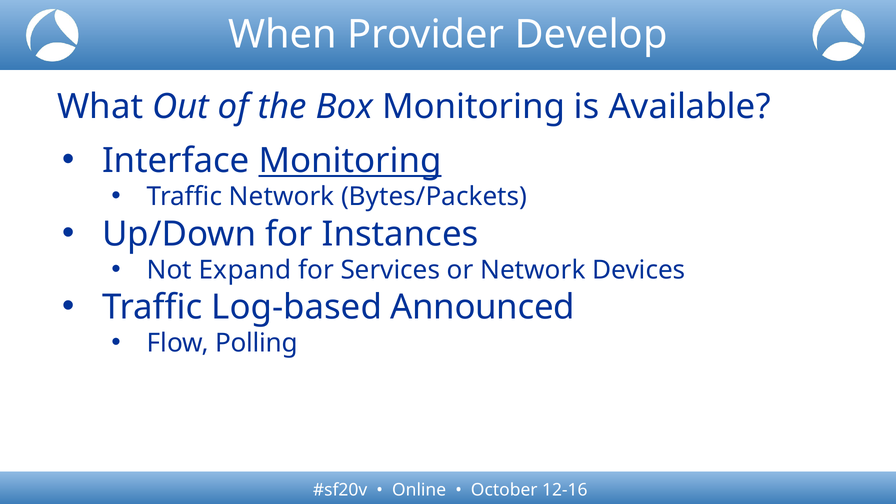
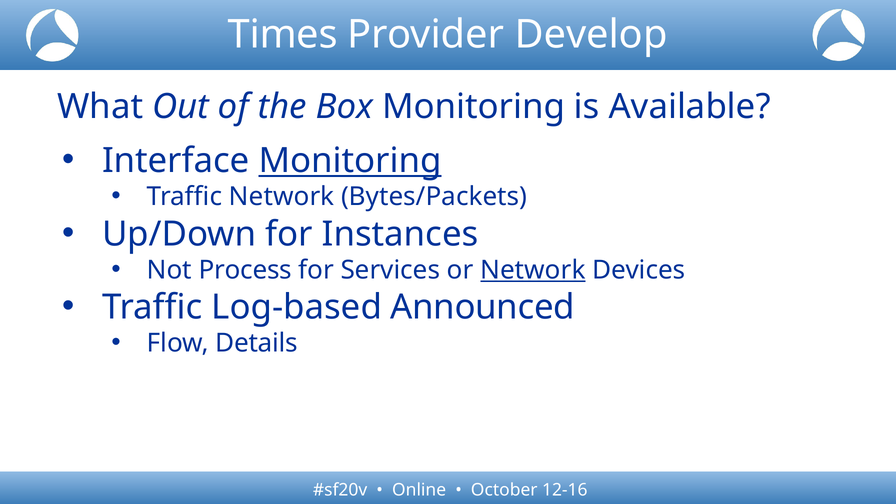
When: When -> Times
Expand: Expand -> Process
Network at (533, 270) underline: none -> present
Polling: Polling -> Details
